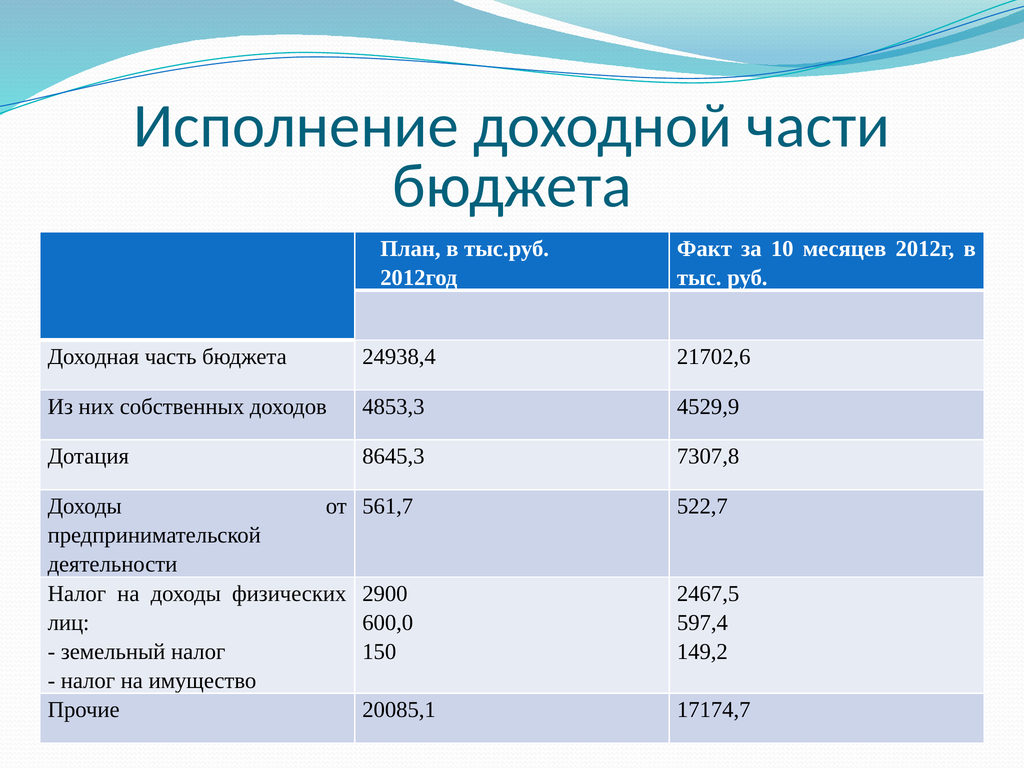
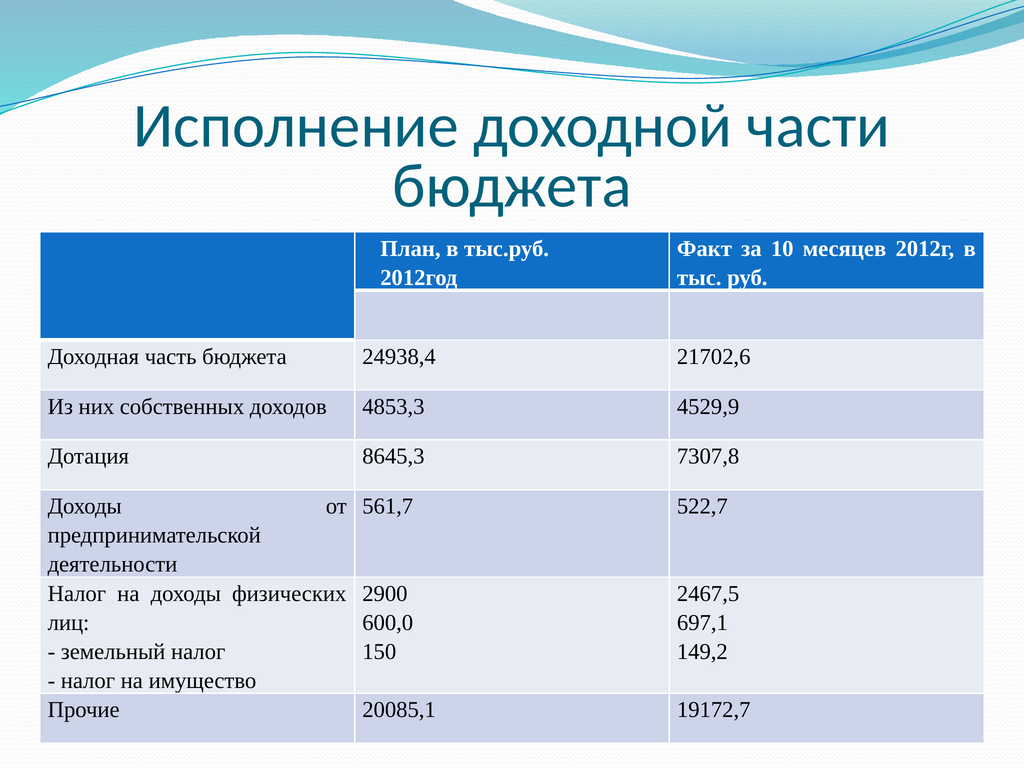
597,4: 597,4 -> 697,1
17174,7: 17174,7 -> 19172,7
